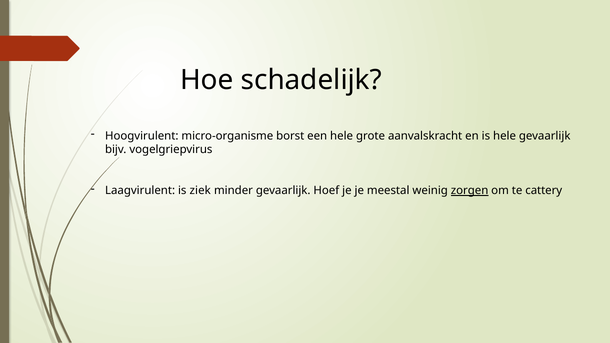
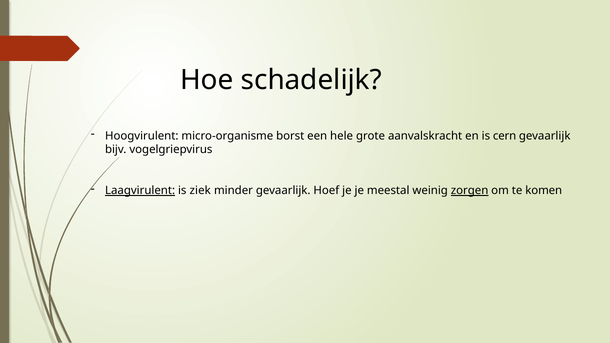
is hele: hele -> cern
Laagvirulent underline: none -> present
cattery: cattery -> komen
